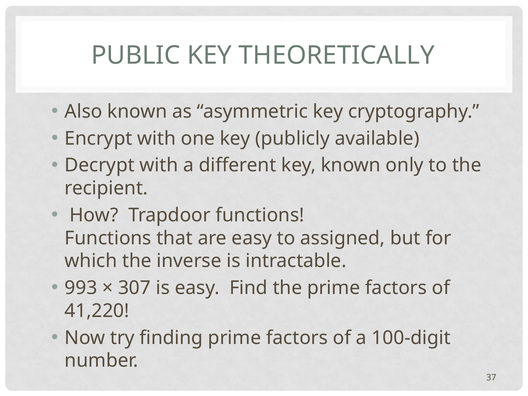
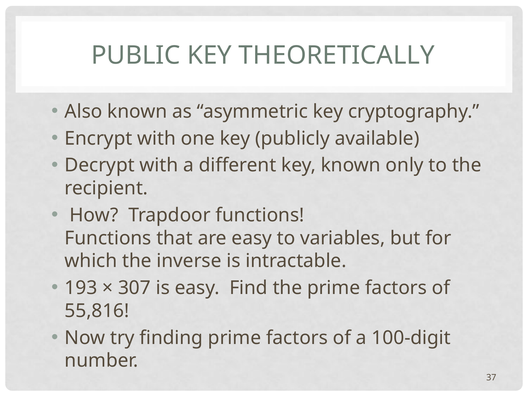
assigned: assigned -> variables
993: 993 -> 193
41,220: 41,220 -> 55,816
